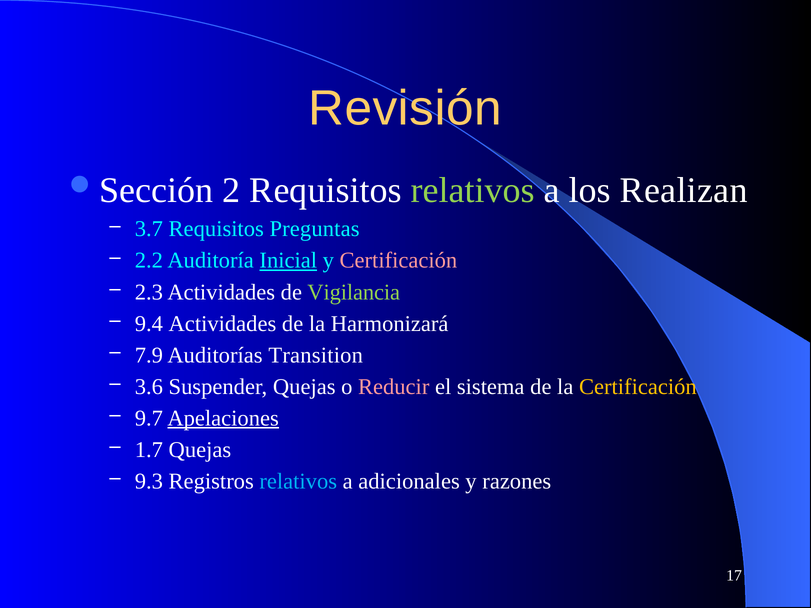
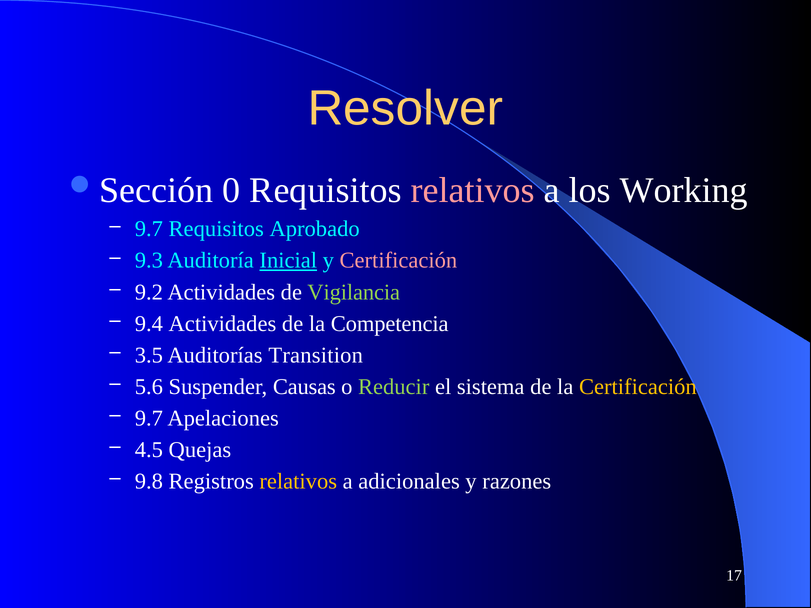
Revisión: Revisión -> Resolver
2: 2 -> 0
relativos at (473, 190) colour: light green -> pink
Realizan: Realizan -> Working
3.7 at (149, 229): 3.7 -> 9.7
Preguntas: Preguntas -> Aprobado
2.2: 2.2 -> 9.3
2.3: 2.3 -> 9.2
Harmonizará: Harmonizará -> Competencia
7.9: 7.9 -> 3.5
3.6: 3.6 -> 5.6
Suspender Quejas: Quejas -> Causas
Reducir colour: pink -> light green
Apelaciones underline: present -> none
1.7: 1.7 -> 4.5
9.3: 9.3 -> 9.8
relativos at (298, 481) colour: light blue -> yellow
